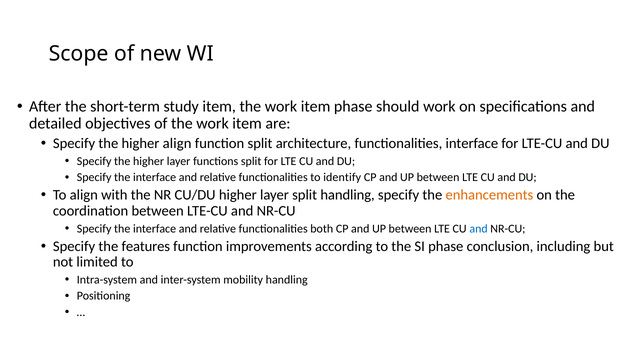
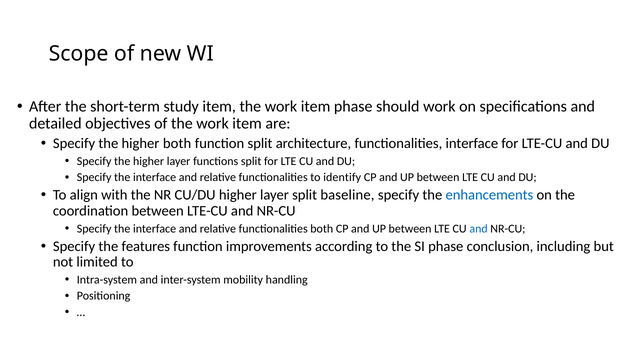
higher align: align -> both
split handling: handling -> baseline
enhancements colour: orange -> blue
